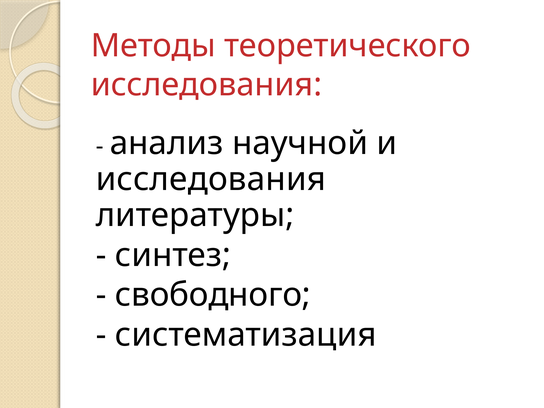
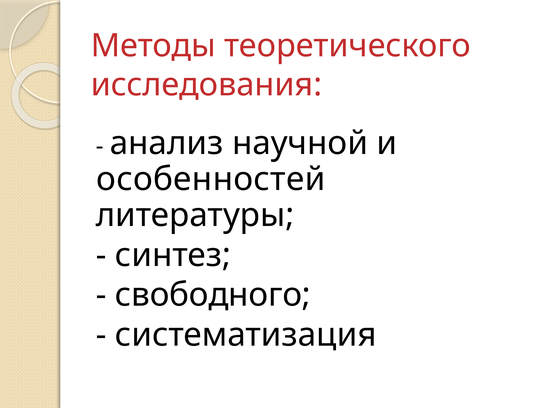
исследования at (211, 179): исследования -> особенностей
